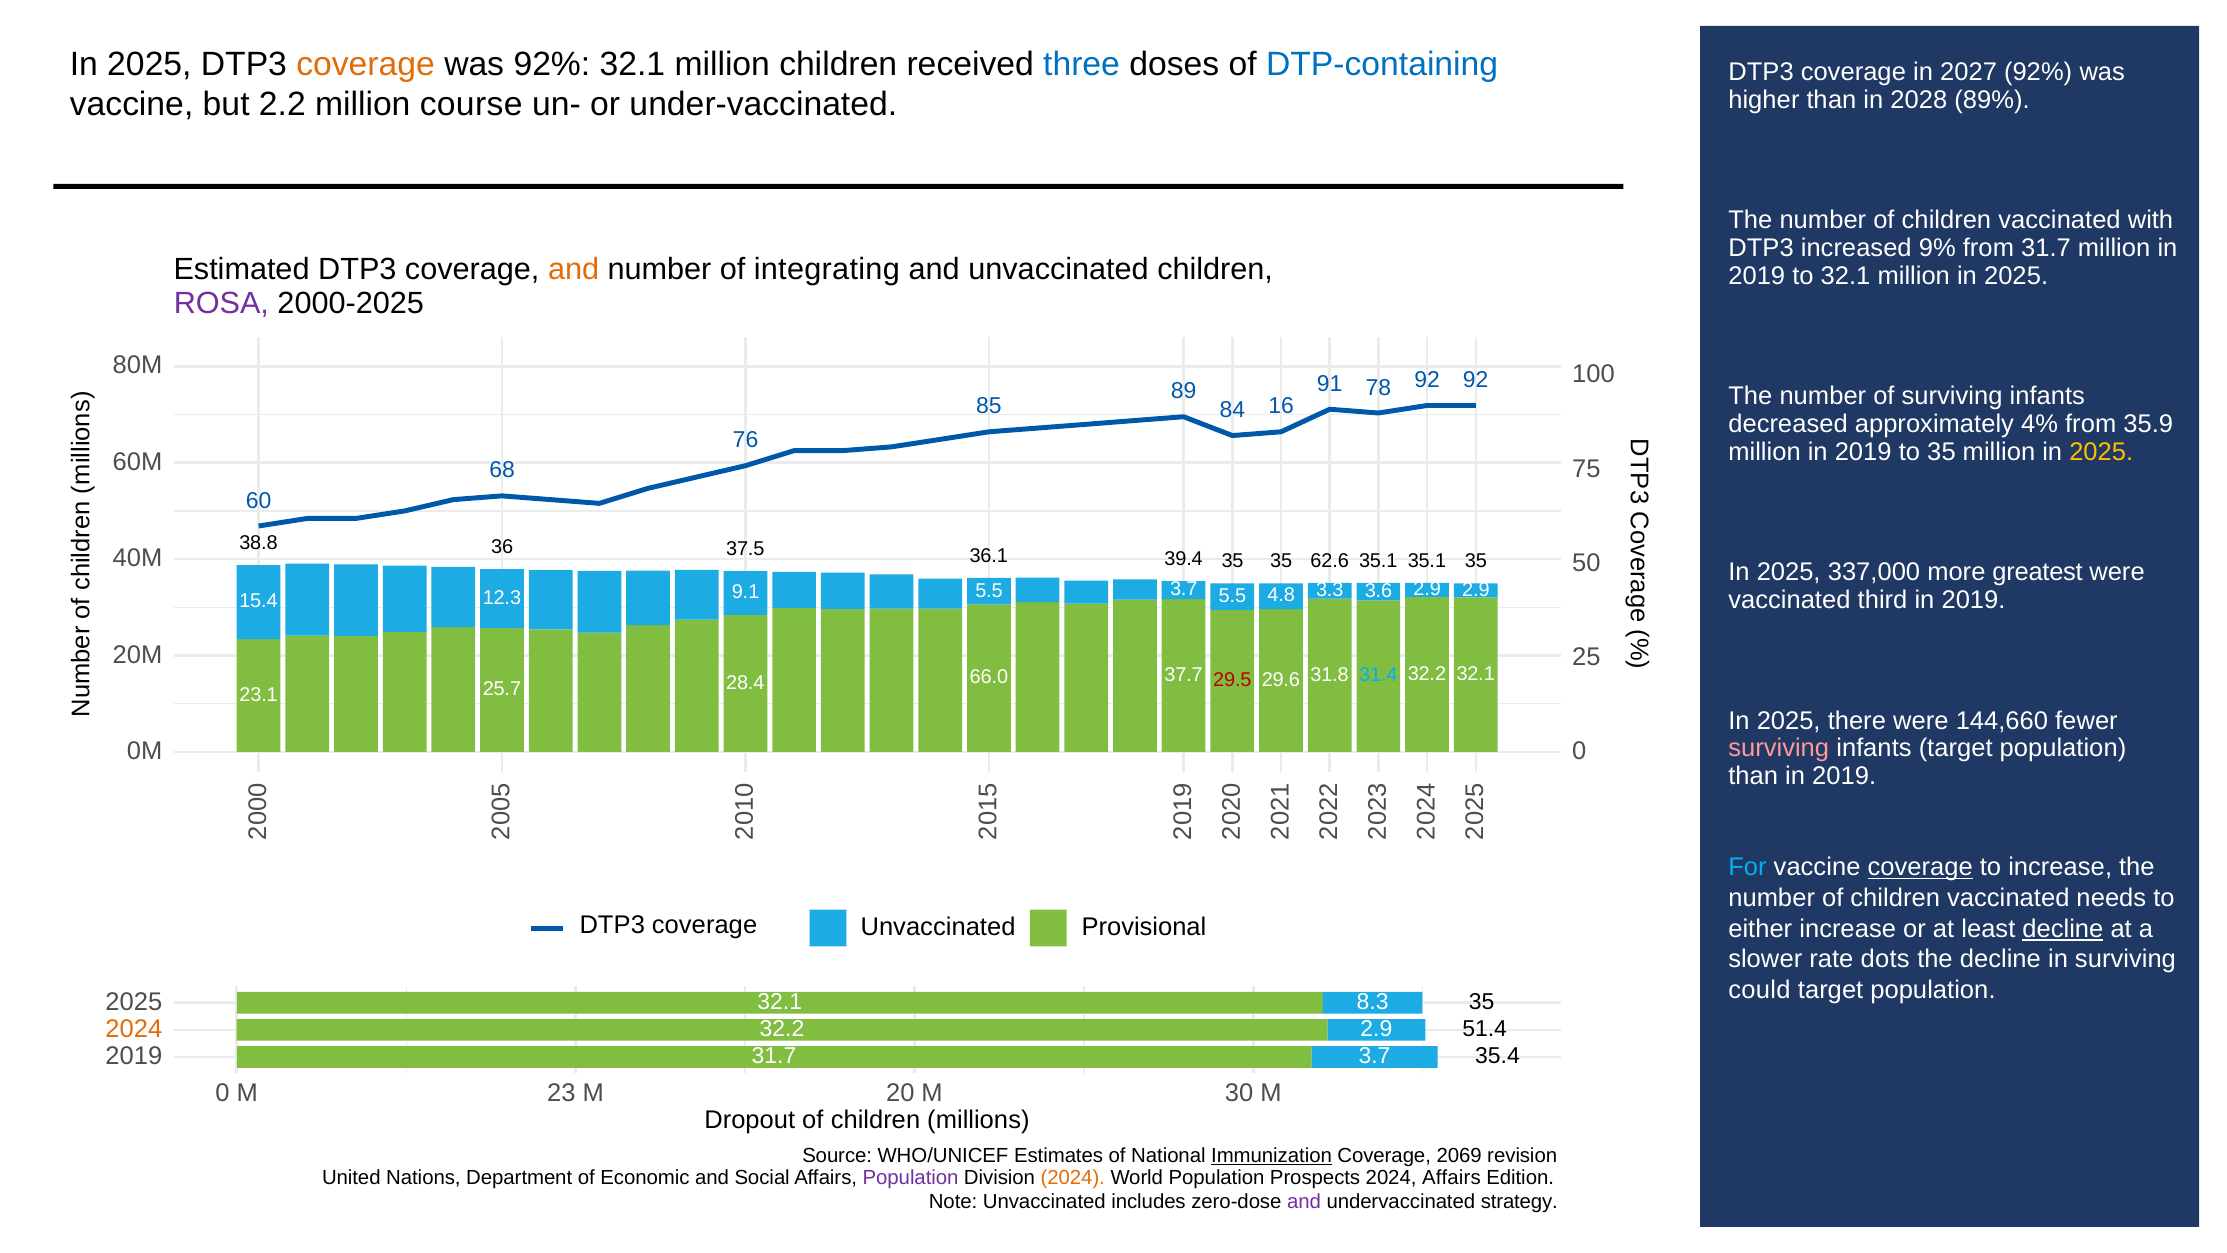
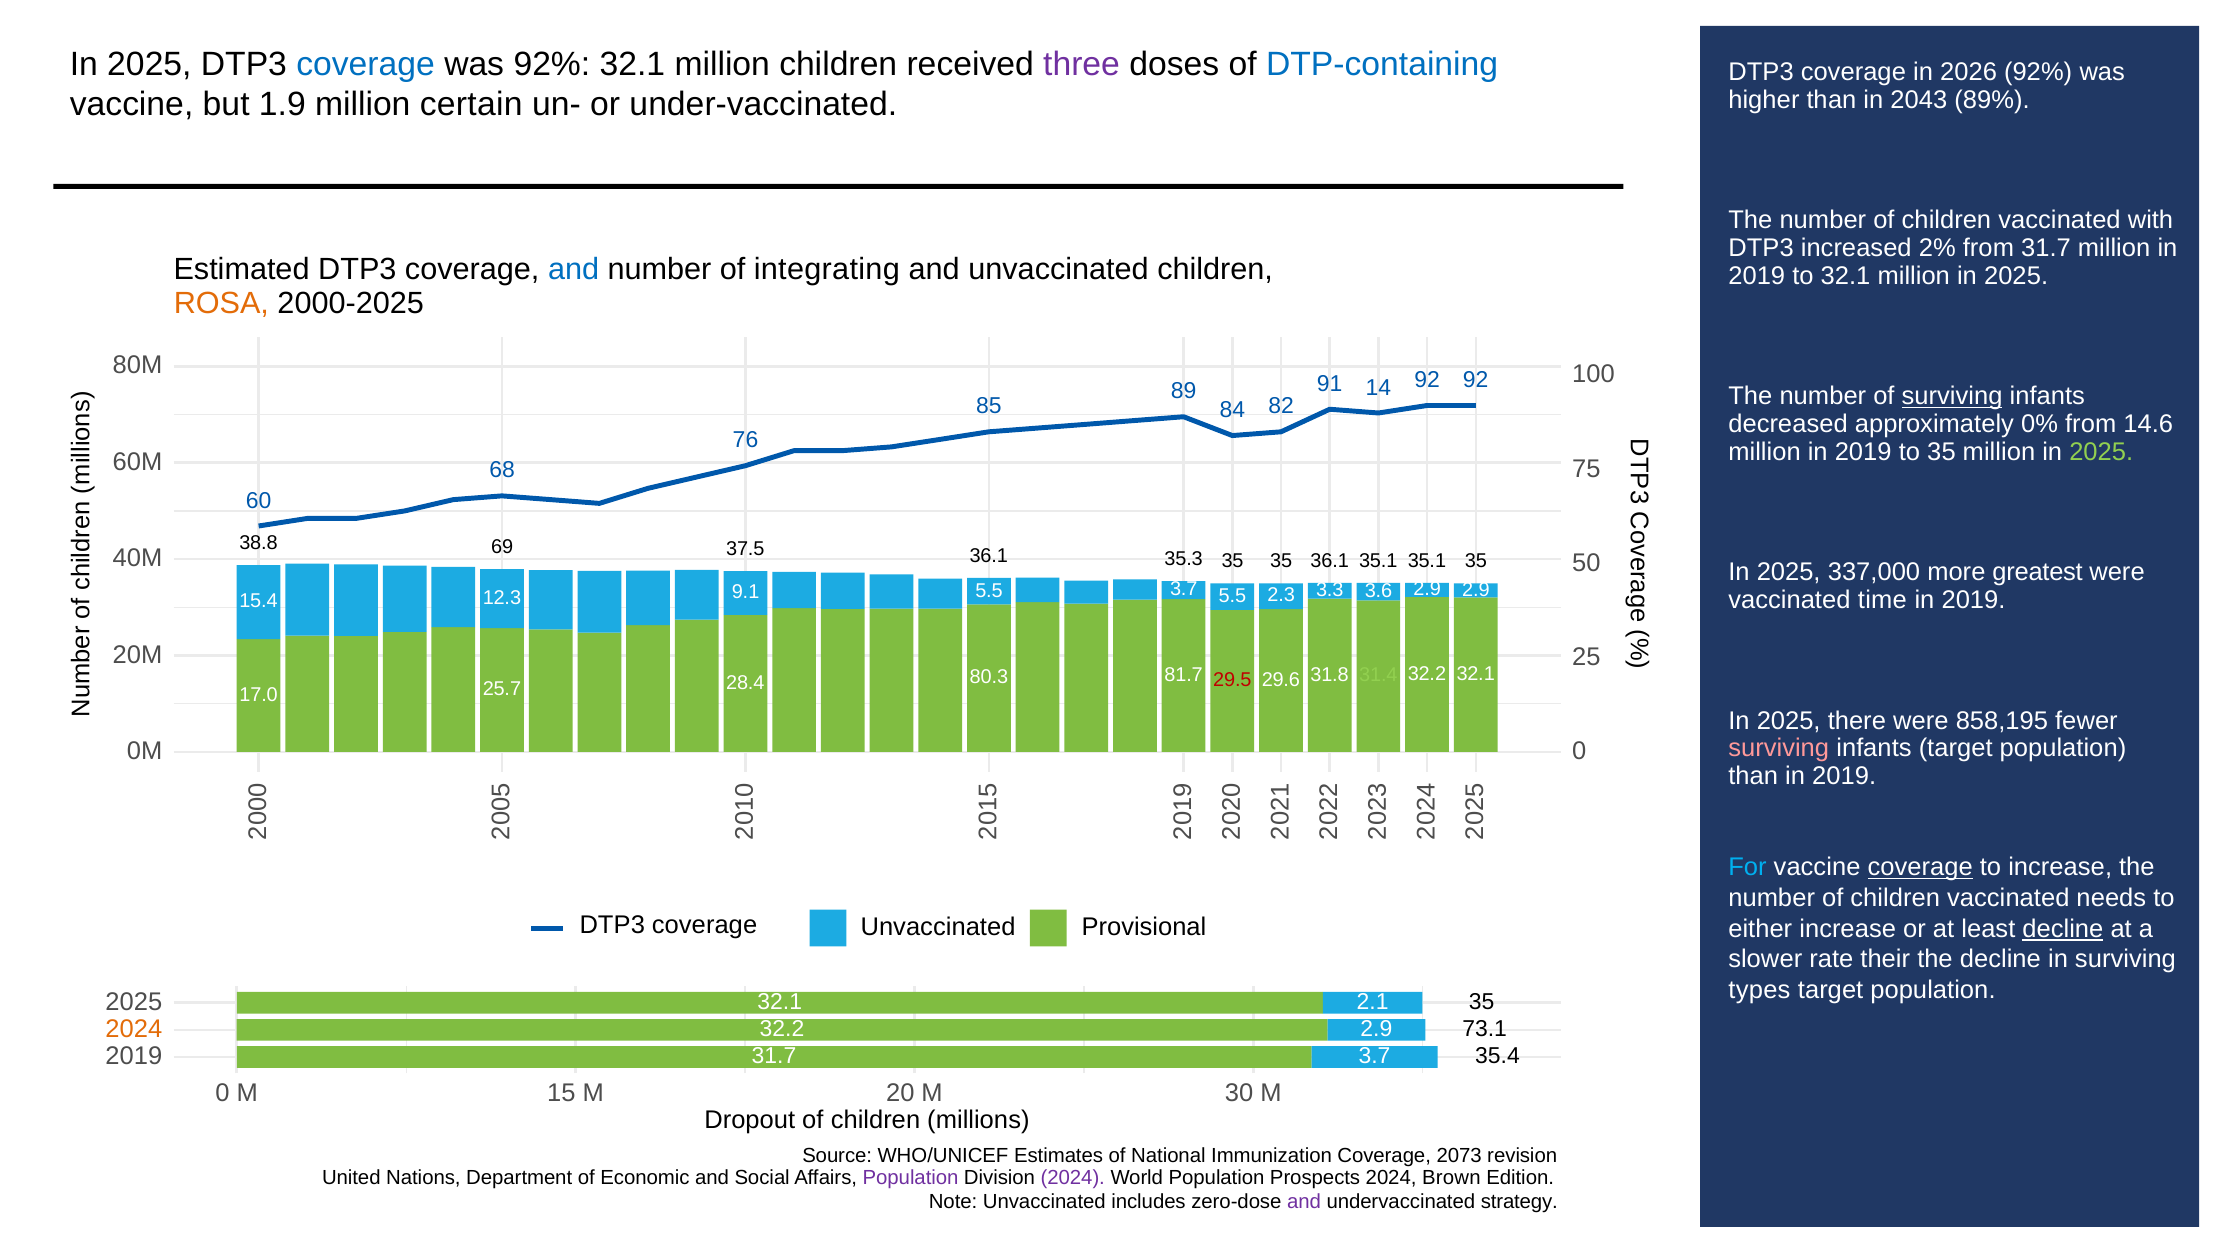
coverage at (366, 64) colour: orange -> blue
three colour: blue -> purple
2027: 2027 -> 2026
2028: 2028 -> 2043
2.2: 2.2 -> 1.9
course: course -> certain
9%: 9% -> 2%
and at (574, 269) colour: orange -> blue
ROSA colour: purple -> orange
78: 78 -> 14
surviving at (1952, 396) underline: none -> present
16: 16 -> 82
4%: 4% -> 0%
35.9: 35.9 -> 14.6
2025 at (2101, 451) colour: yellow -> light green
36: 36 -> 69
39.4: 39.4 -> 35.3
35 62.6: 62.6 -> 36.1
4.8: 4.8 -> 2.3
third: third -> time
37.7: 37.7 -> 81.7
31.4 colour: light blue -> light green
66.0: 66.0 -> 80.3
23.1: 23.1 -> 17.0
144,660: 144,660 -> 858,195
dots: dots -> their
could: could -> types
8.3: 8.3 -> 2.1
51.4: 51.4 -> 73.1
23: 23 -> 15
Immunization underline: present -> none
2069: 2069 -> 2073
2024 at (1073, 1177) colour: orange -> purple
2024 Affairs: Affairs -> Brown
